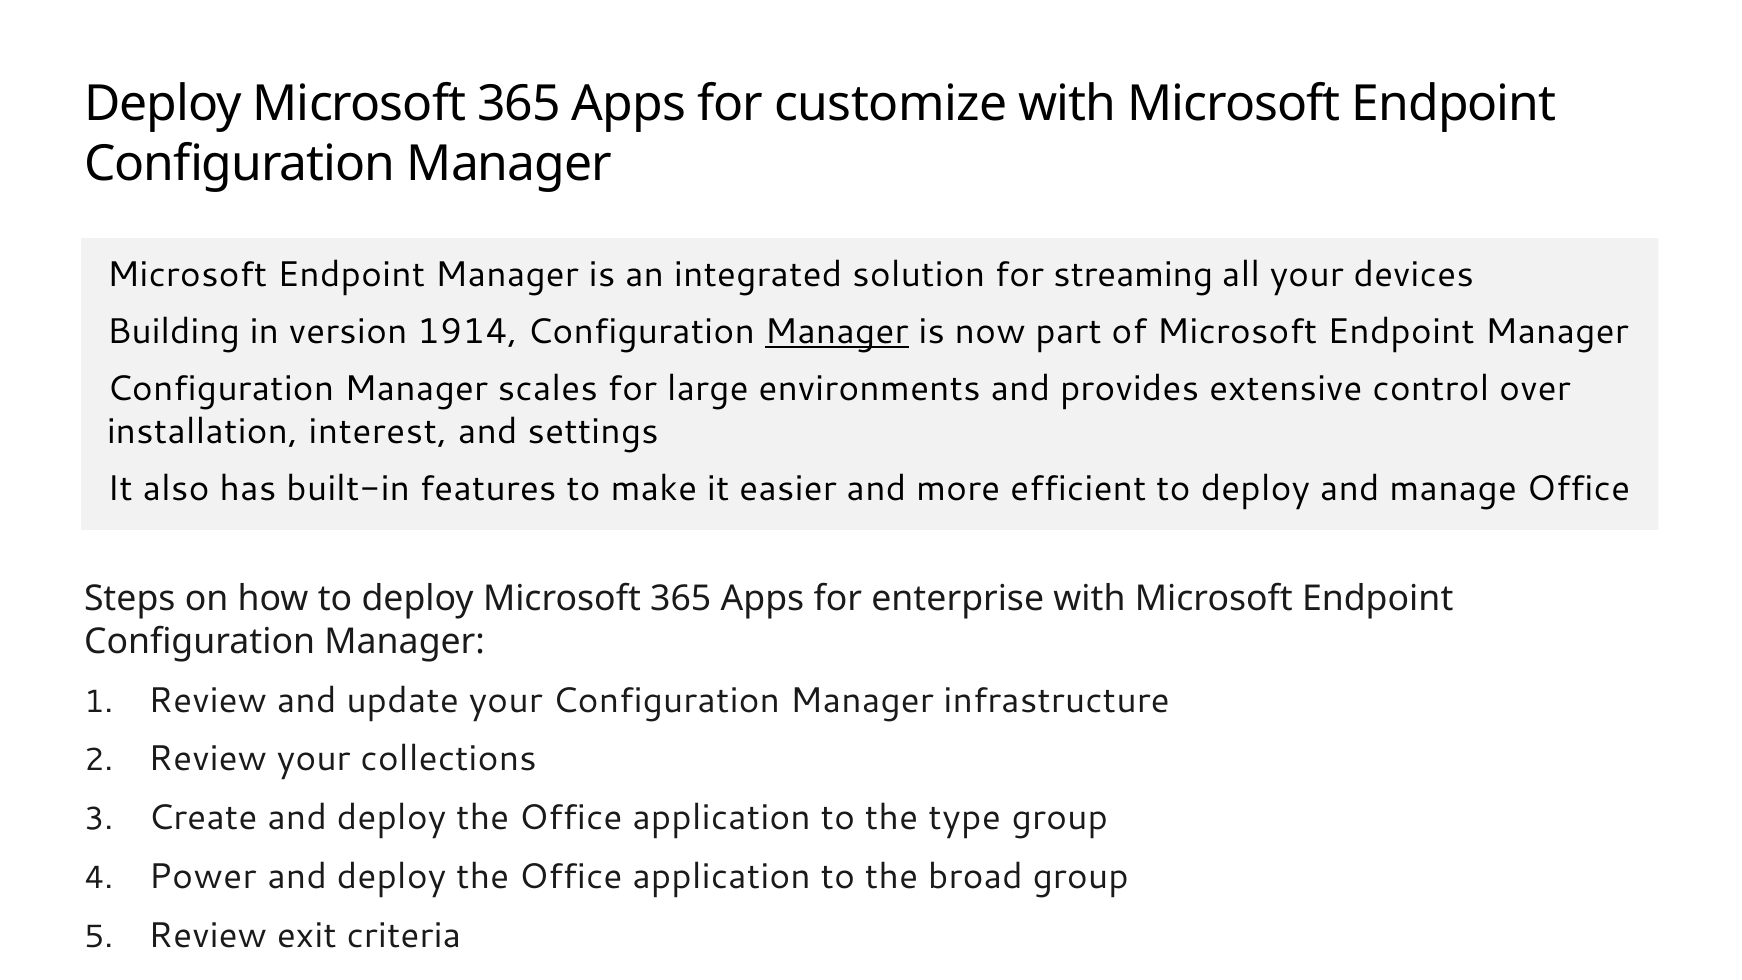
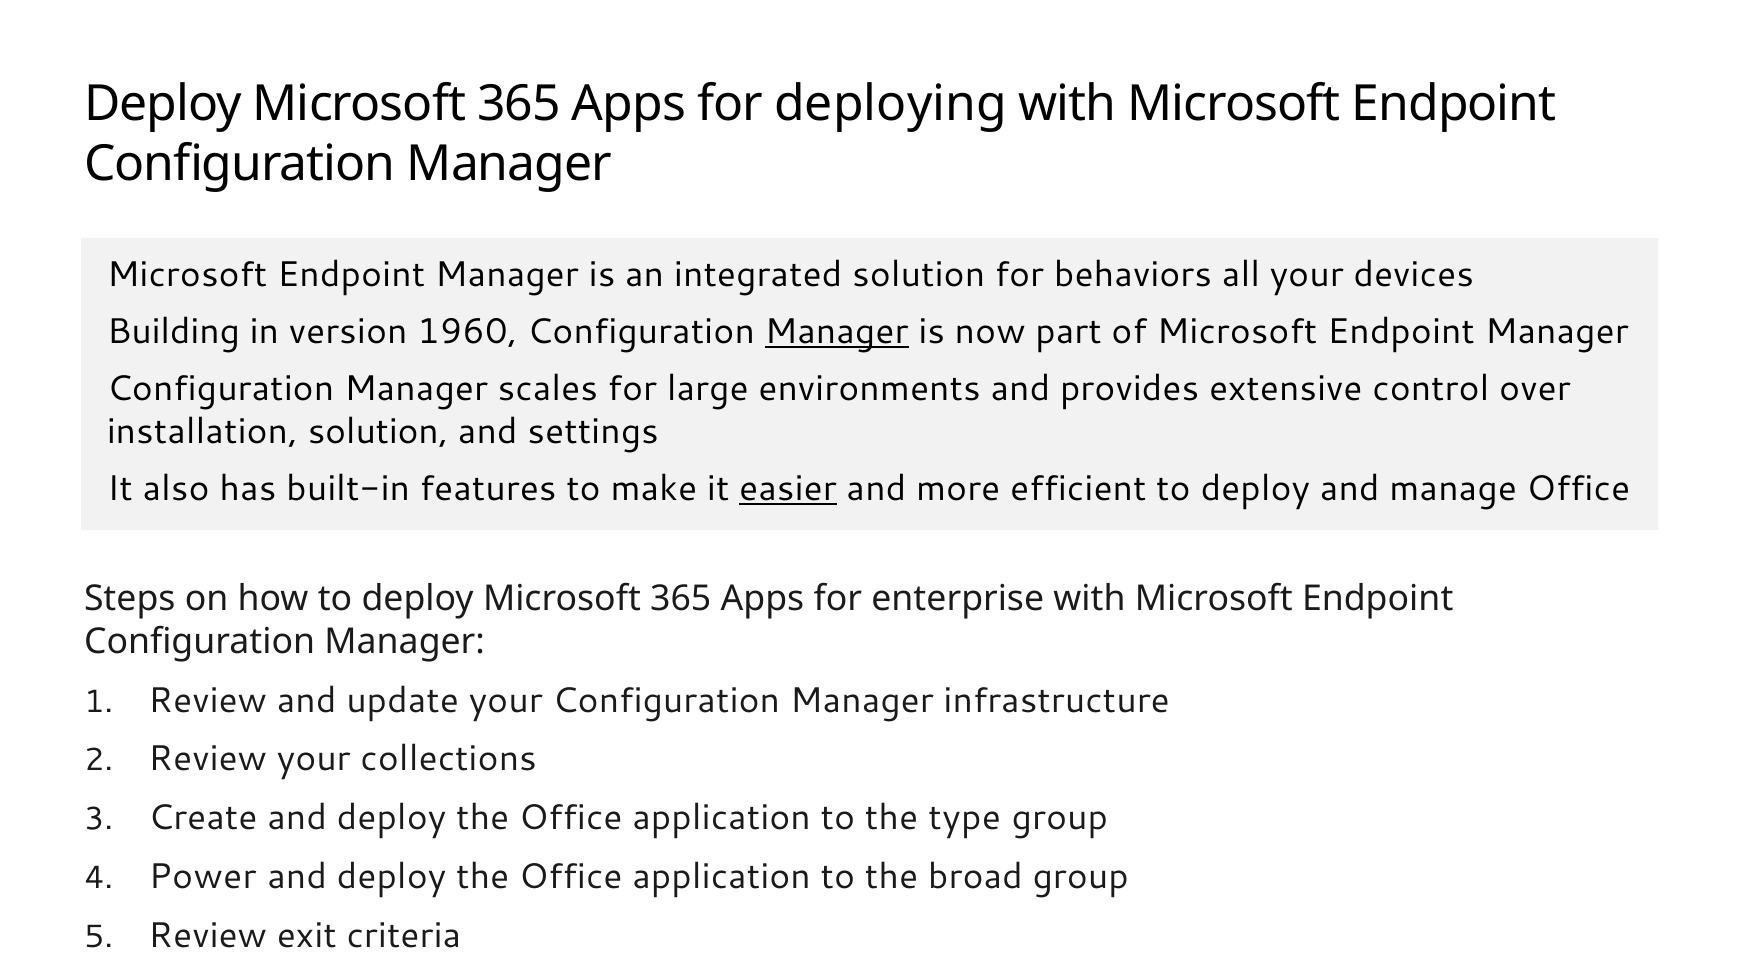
customize: customize -> deploying
streaming: streaming -> behaviors
1914: 1914 -> 1960
installation interest: interest -> solution
easier underline: none -> present
